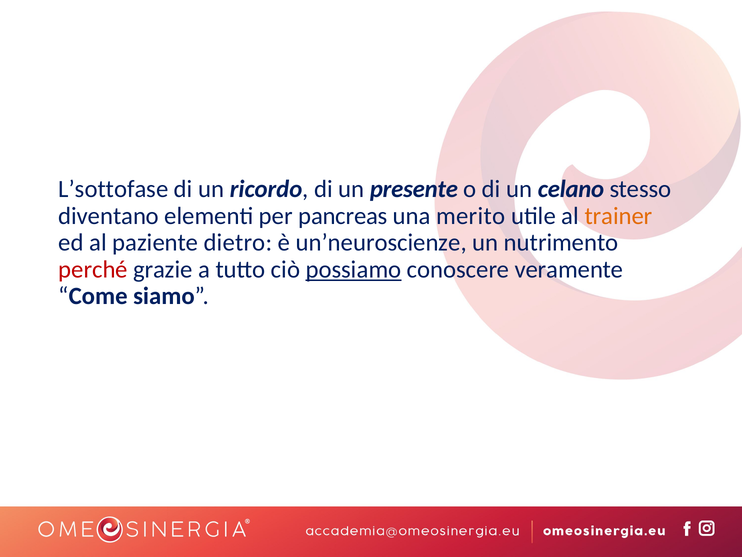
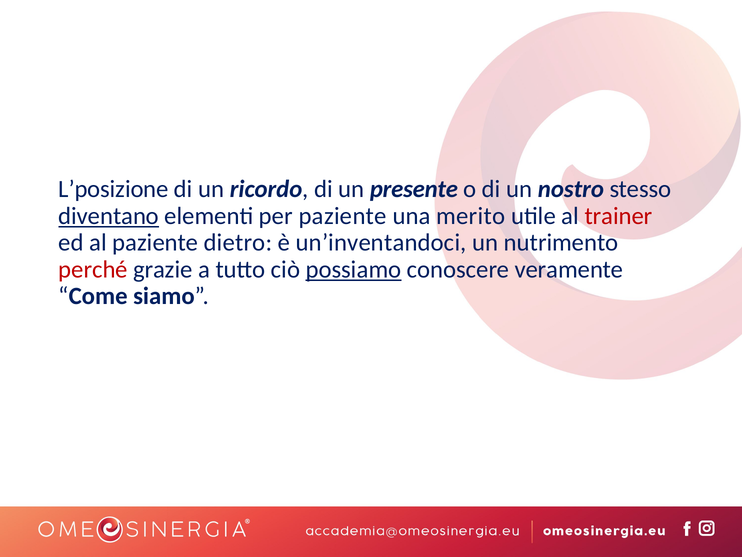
L’sottofase: L’sottofase -> L’posizione
celano: celano -> nostro
diventano underline: none -> present
per pancreas: pancreas -> paziente
trainer colour: orange -> red
un’neuroscienze: un’neuroscienze -> un’inventandoci
